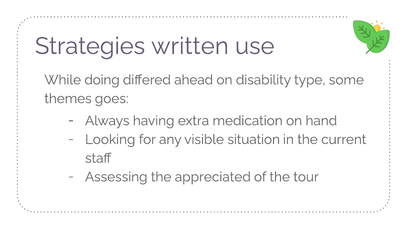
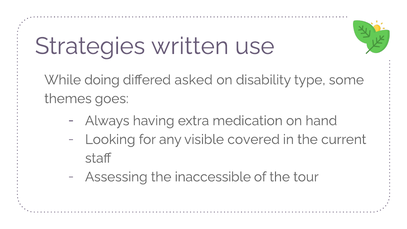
ahead: ahead -> asked
situation: situation -> covered
appreciated: appreciated -> inaccessible
